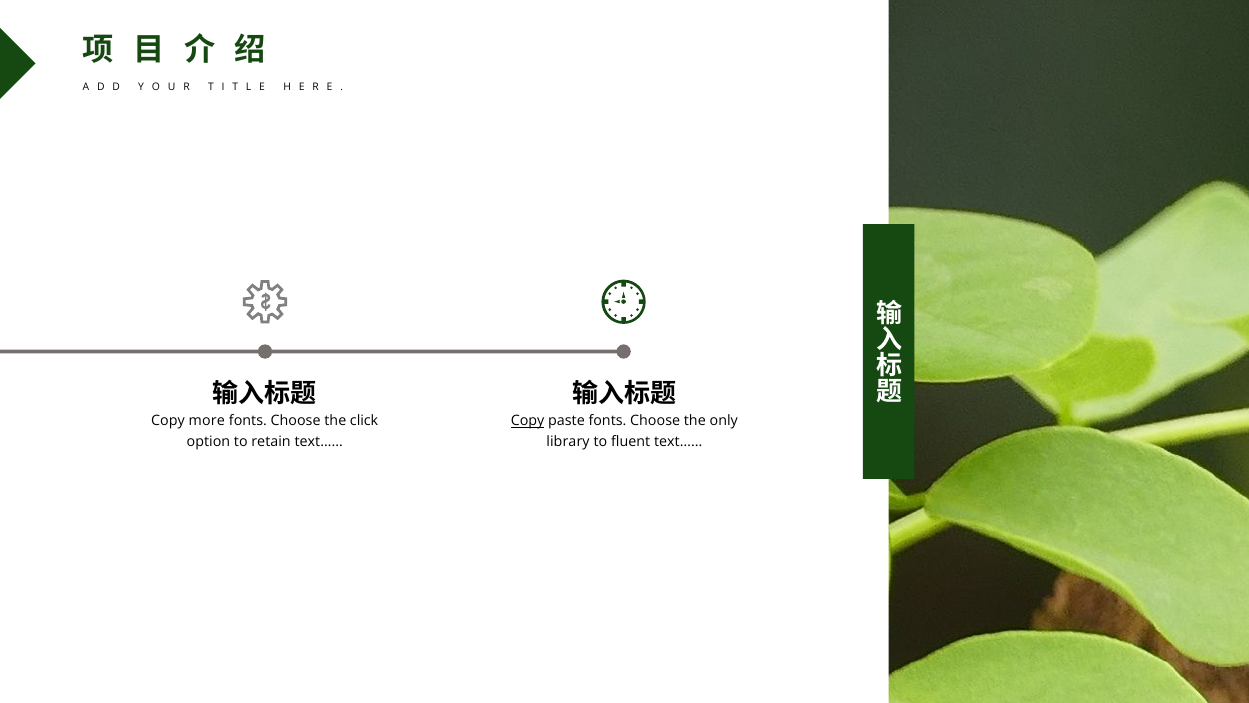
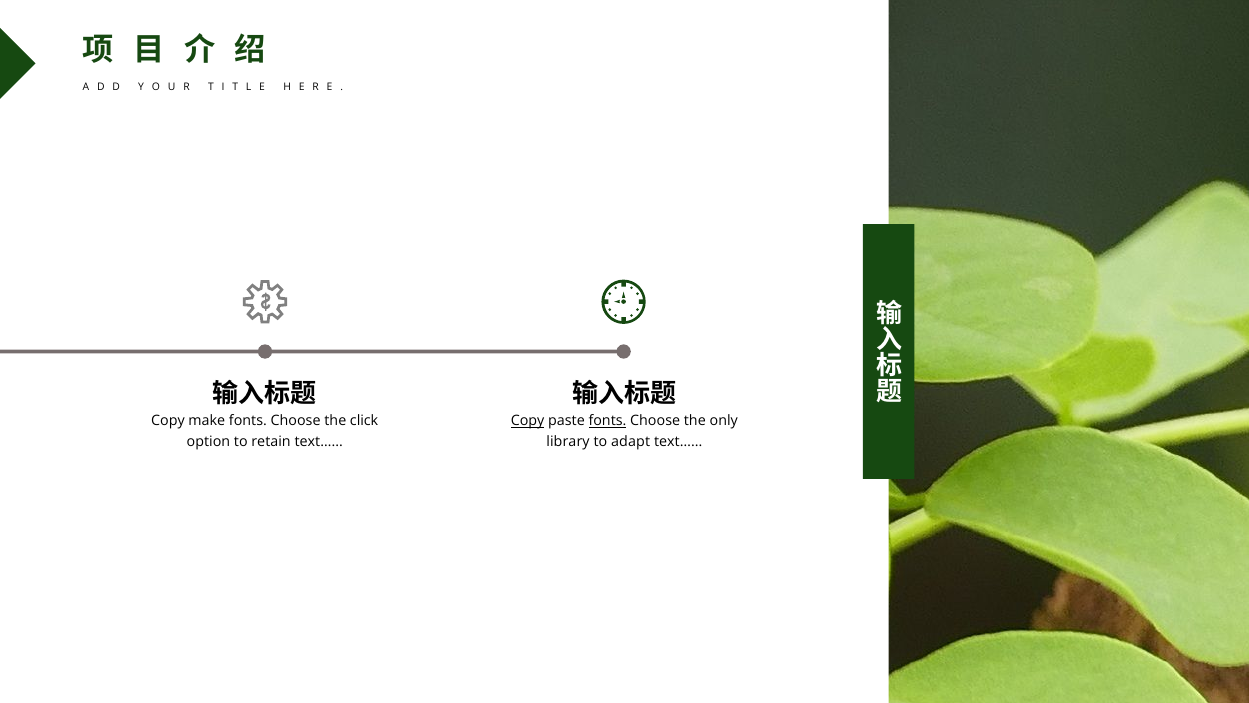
more: more -> make
fonts at (608, 421) underline: none -> present
fluent: fluent -> adapt
